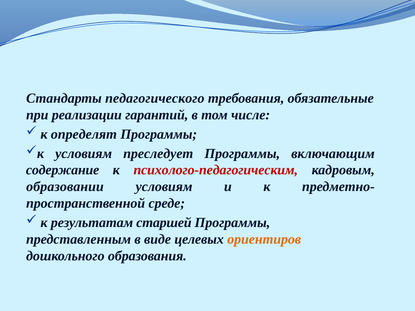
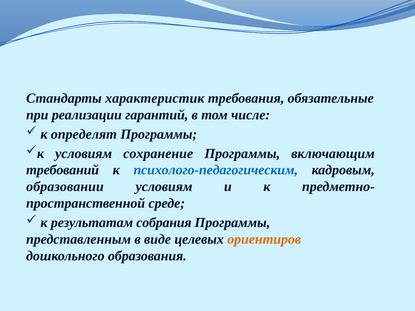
педагогического: педагогического -> характеристик
преследует: преследует -> сохранение
содержание: содержание -> требований
психолого-педагогическим colour: red -> blue
старшей: старшей -> собрания
